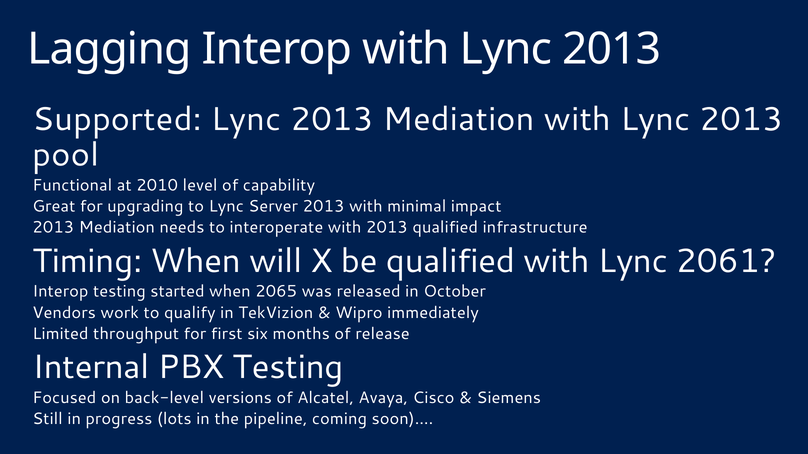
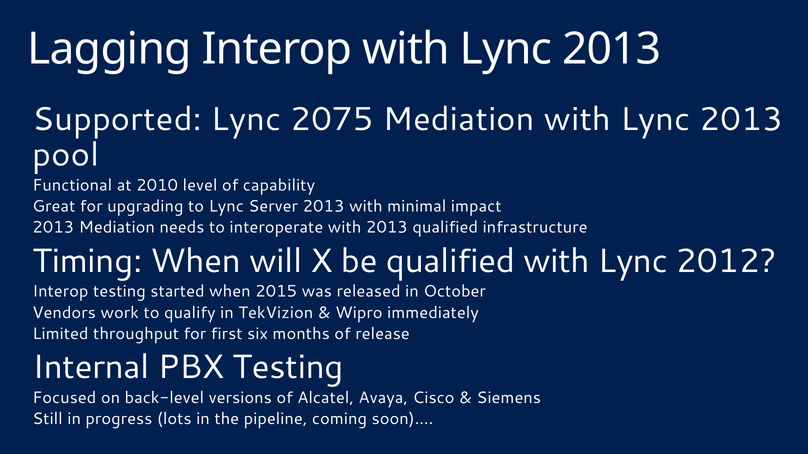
Supported Lync 2013: 2013 -> 2075
2061: 2061 -> 2012
2065: 2065 -> 2015
